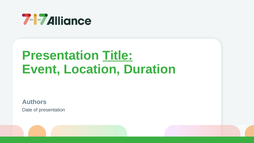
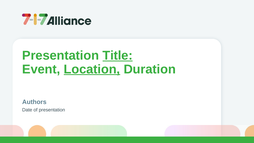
Location underline: none -> present
